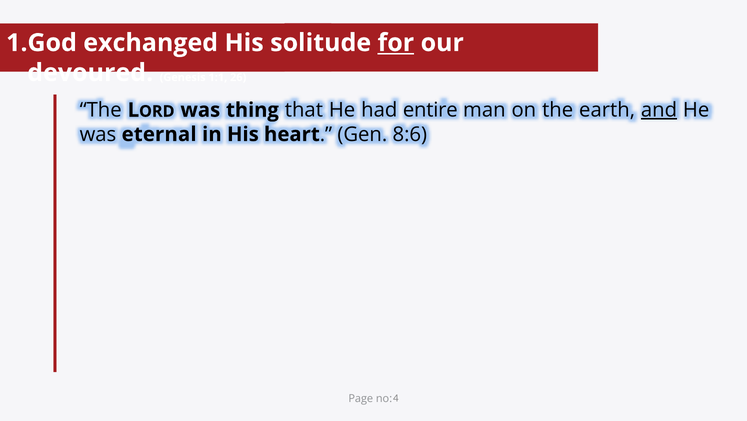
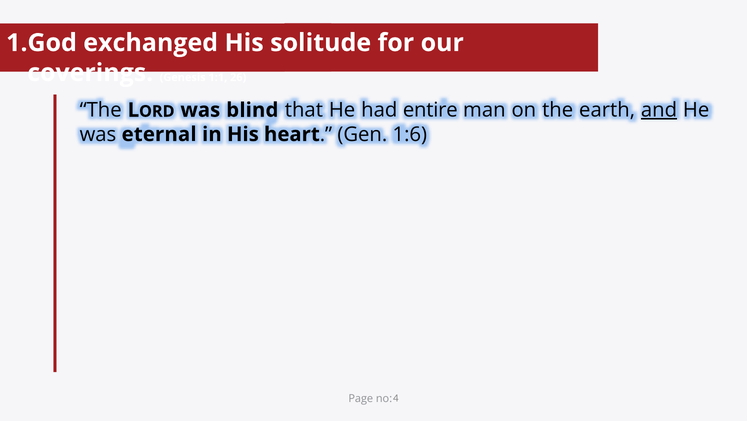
for underline: present -> none
devoured: devoured -> coverings
thing: thing -> blind
8:6: 8:6 -> 1:6
